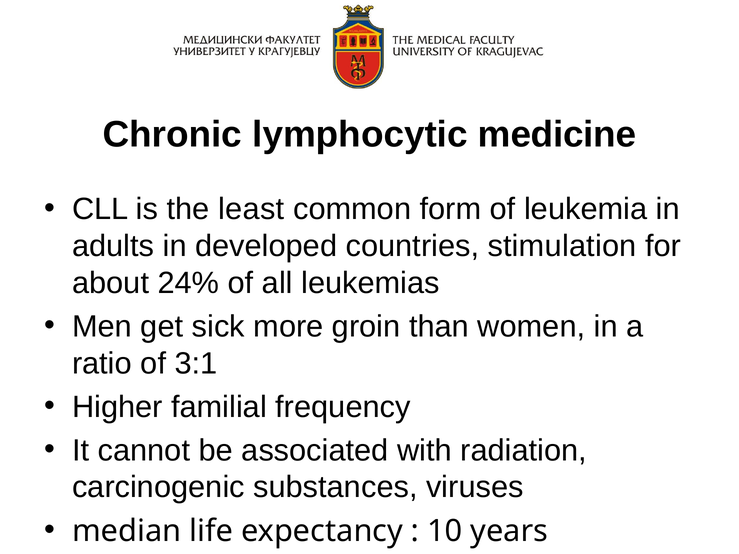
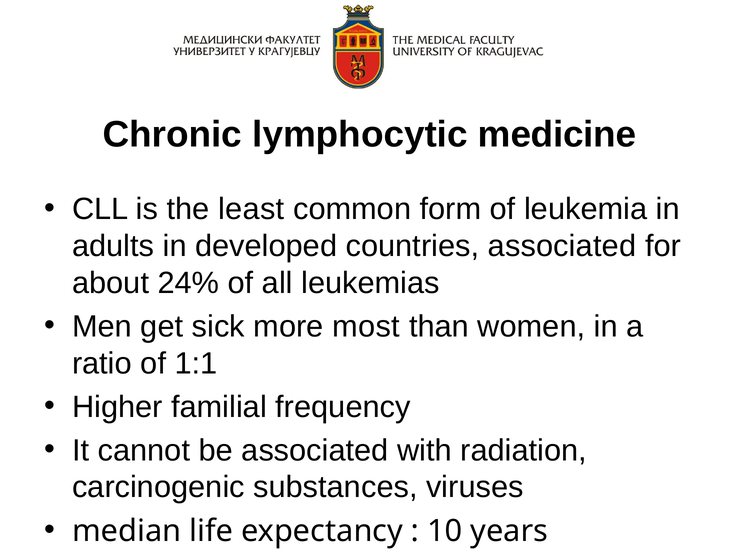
countries stimulation: stimulation -> associated
groin: groin -> most
3:1: 3:1 -> 1:1
